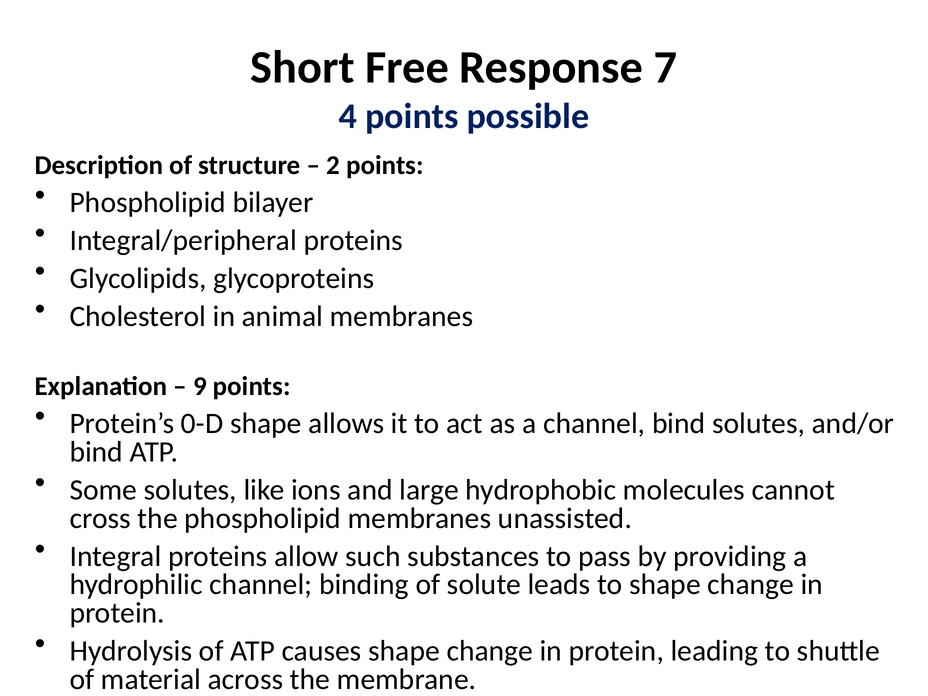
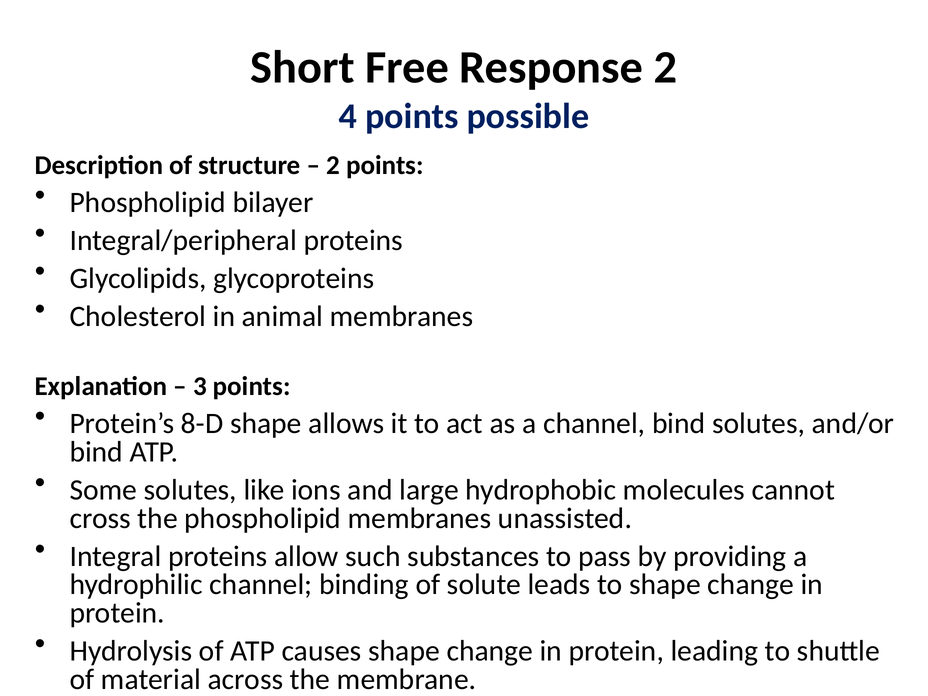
Response 7: 7 -> 2
9: 9 -> 3
0-D: 0-D -> 8-D
